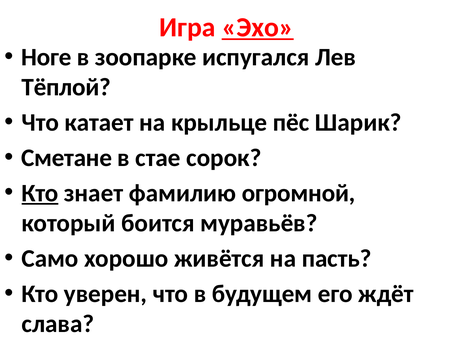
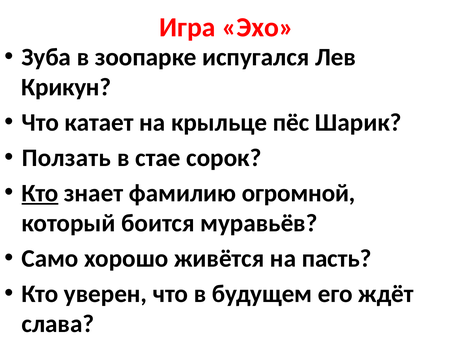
Эхо underline: present -> none
Ноге: Ноге -> Зуба
Тёплой: Тёплой -> Крикун
Сметане: Сметане -> Ползать
